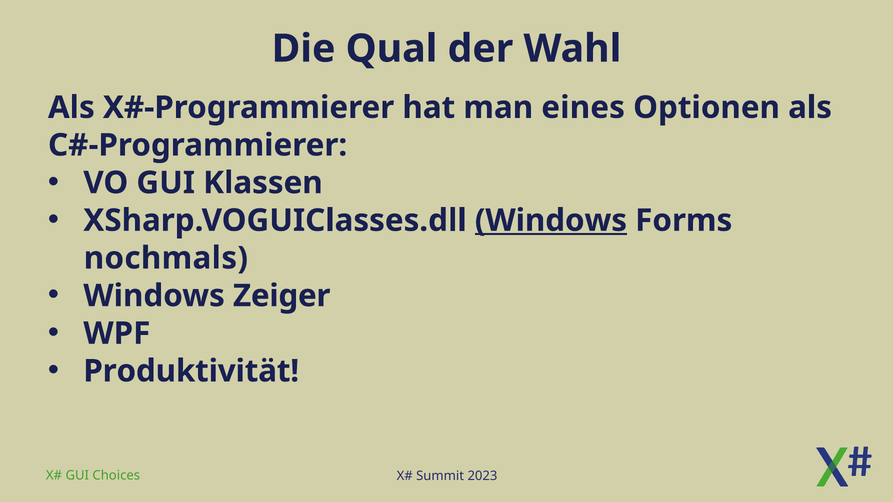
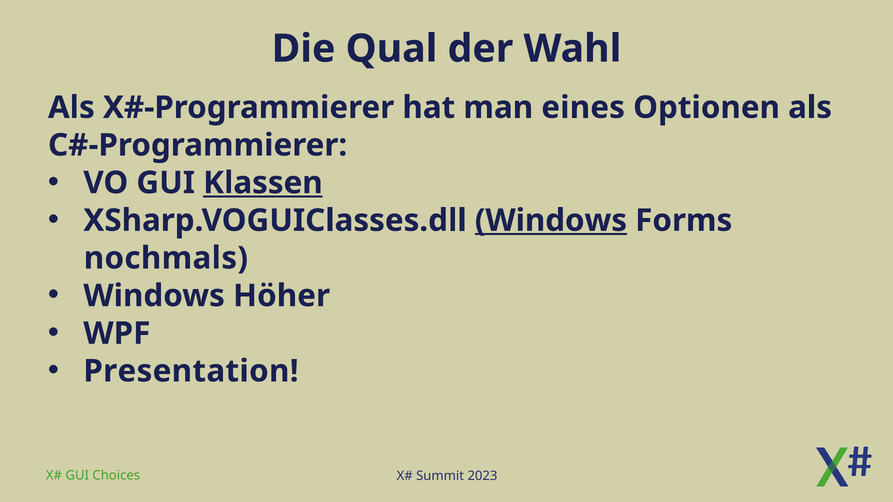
Klassen underline: none -> present
Zeiger: Zeiger -> Höher
Produktivität: Produktivität -> Presentation
